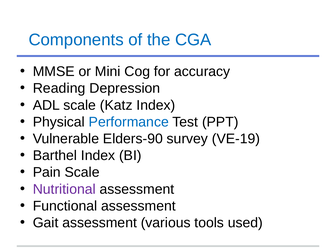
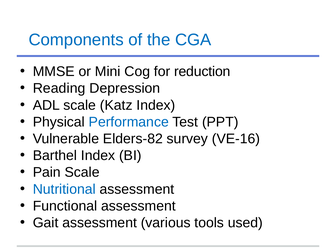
accuracy: accuracy -> reduction
Elders-90: Elders-90 -> Elders-82
VE-19: VE-19 -> VE-16
Nutritional colour: purple -> blue
